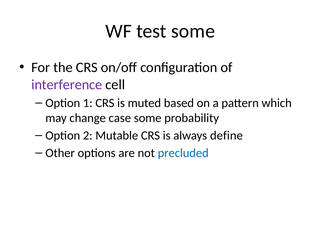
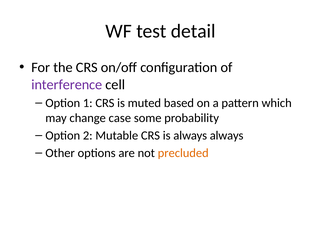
test some: some -> detail
always define: define -> always
precluded colour: blue -> orange
